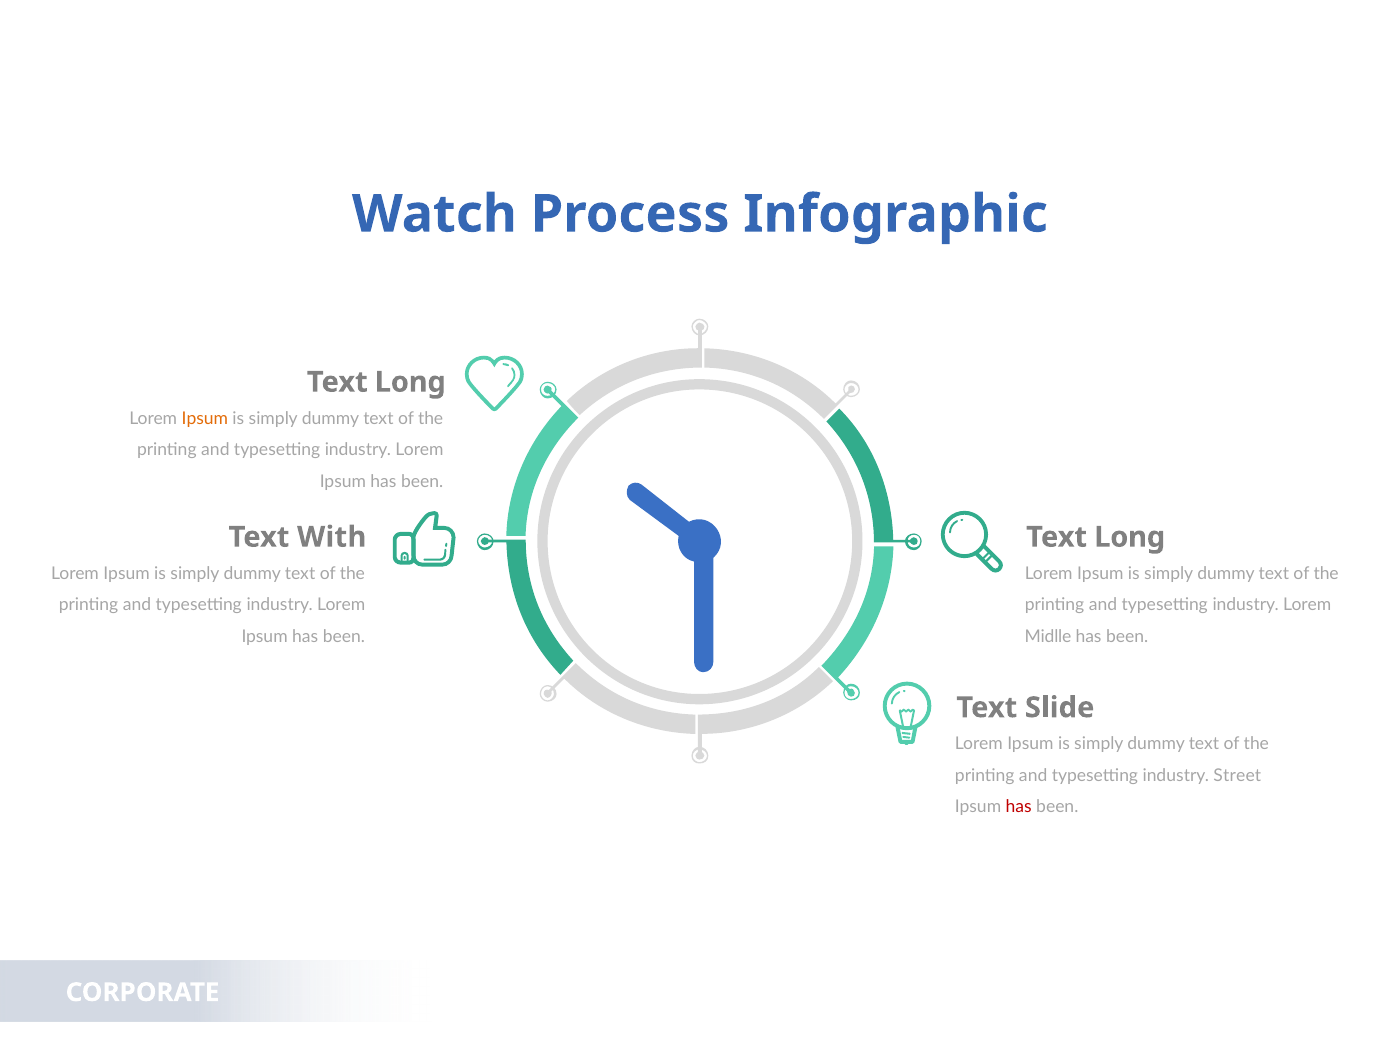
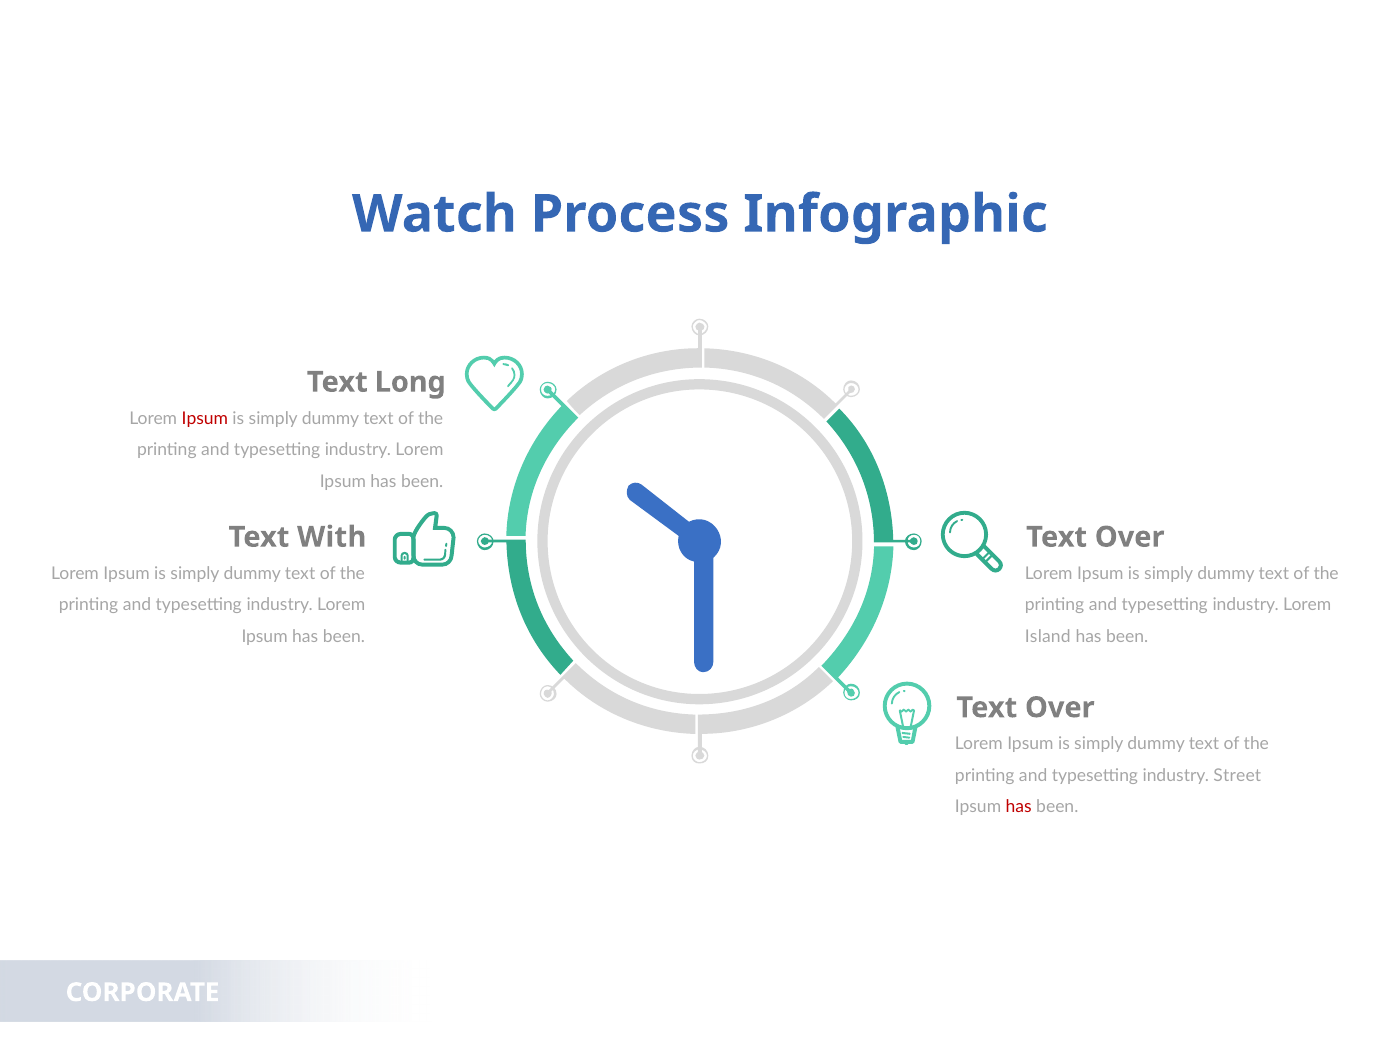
Ipsum at (205, 418) colour: orange -> red
Long at (1130, 537): Long -> Over
Midlle: Midlle -> Island
Slide at (1060, 708): Slide -> Over
